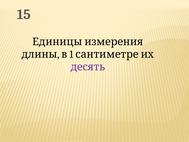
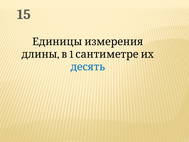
десять colour: purple -> blue
